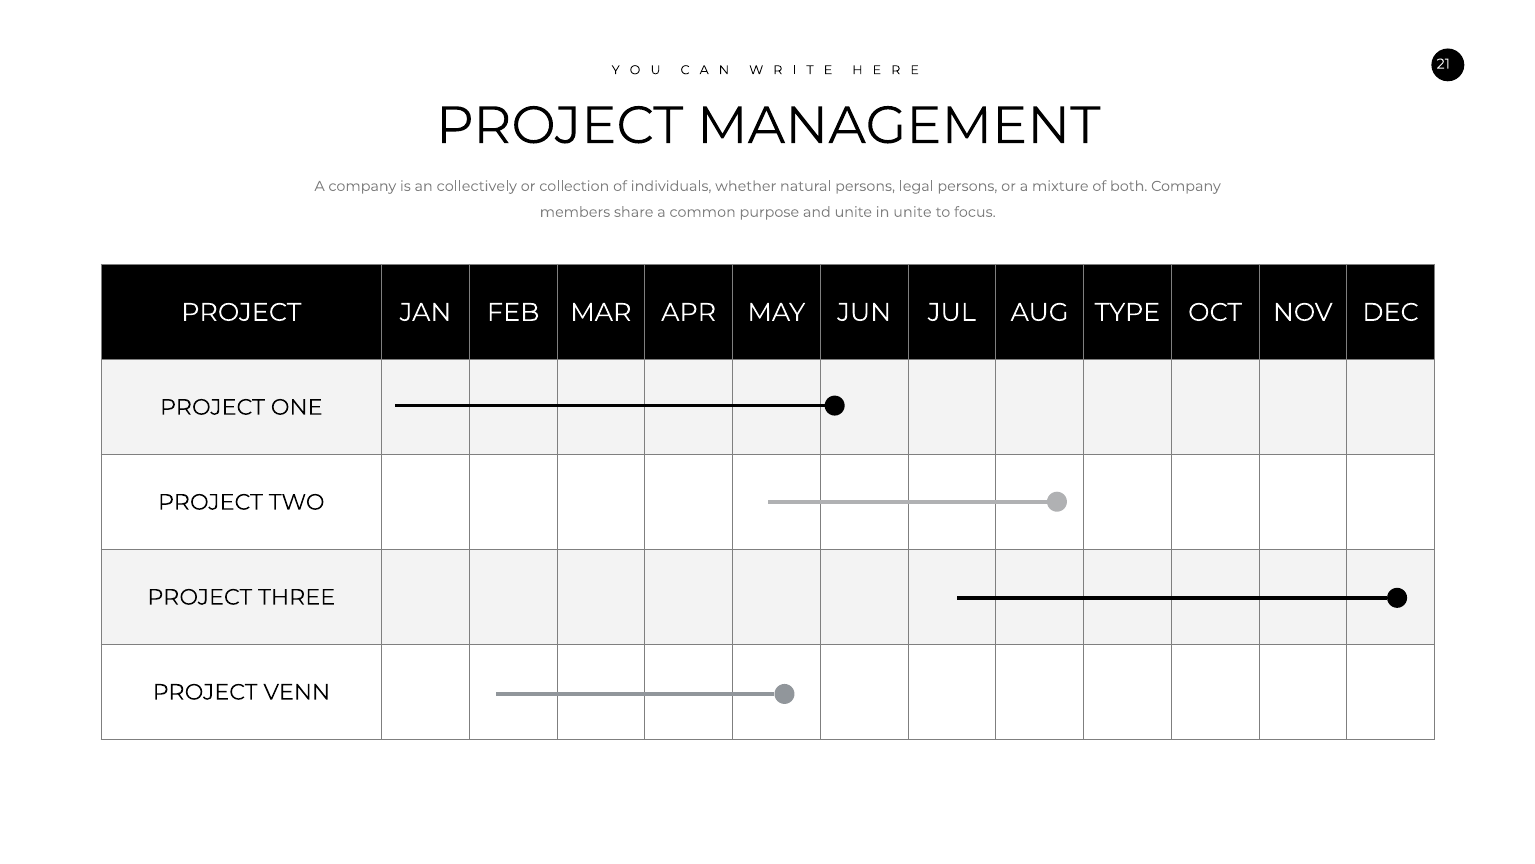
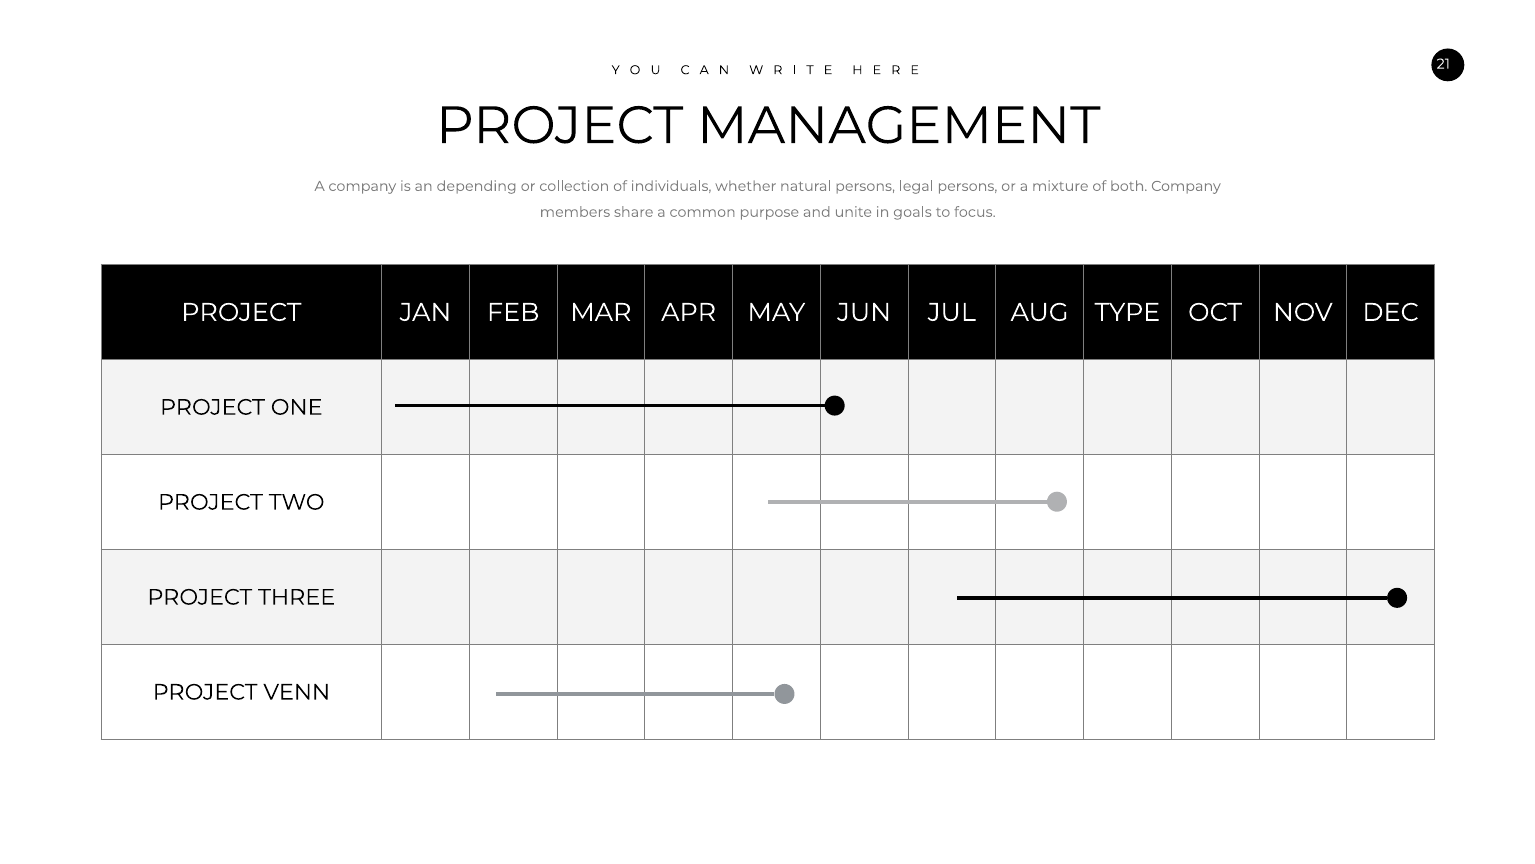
collectively: collectively -> depending
in unite: unite -> goals
